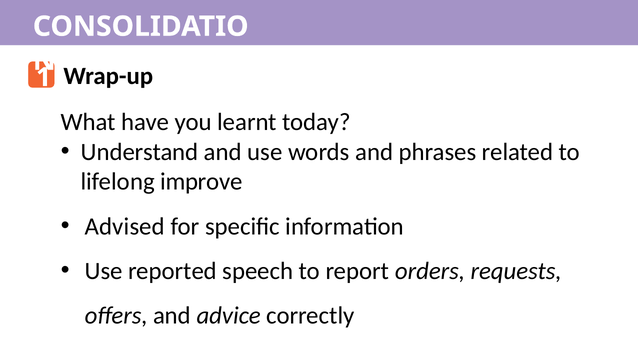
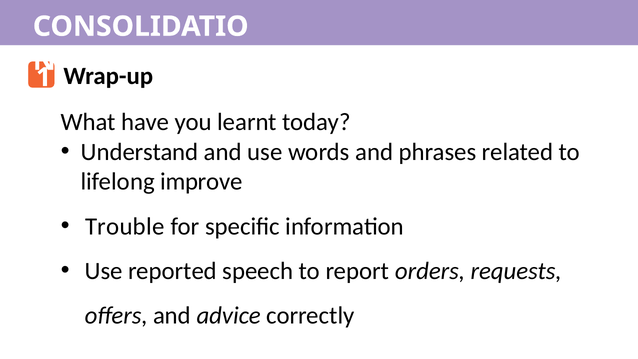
Advised: Advised -> Trouble
